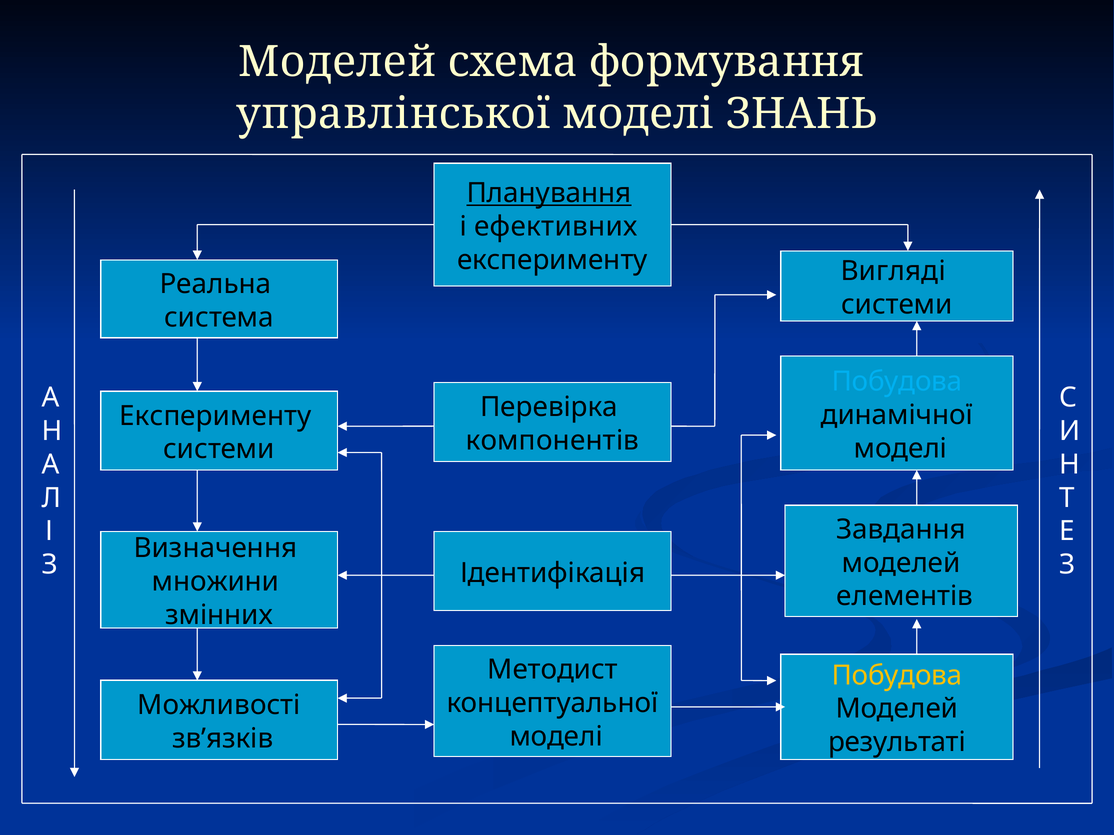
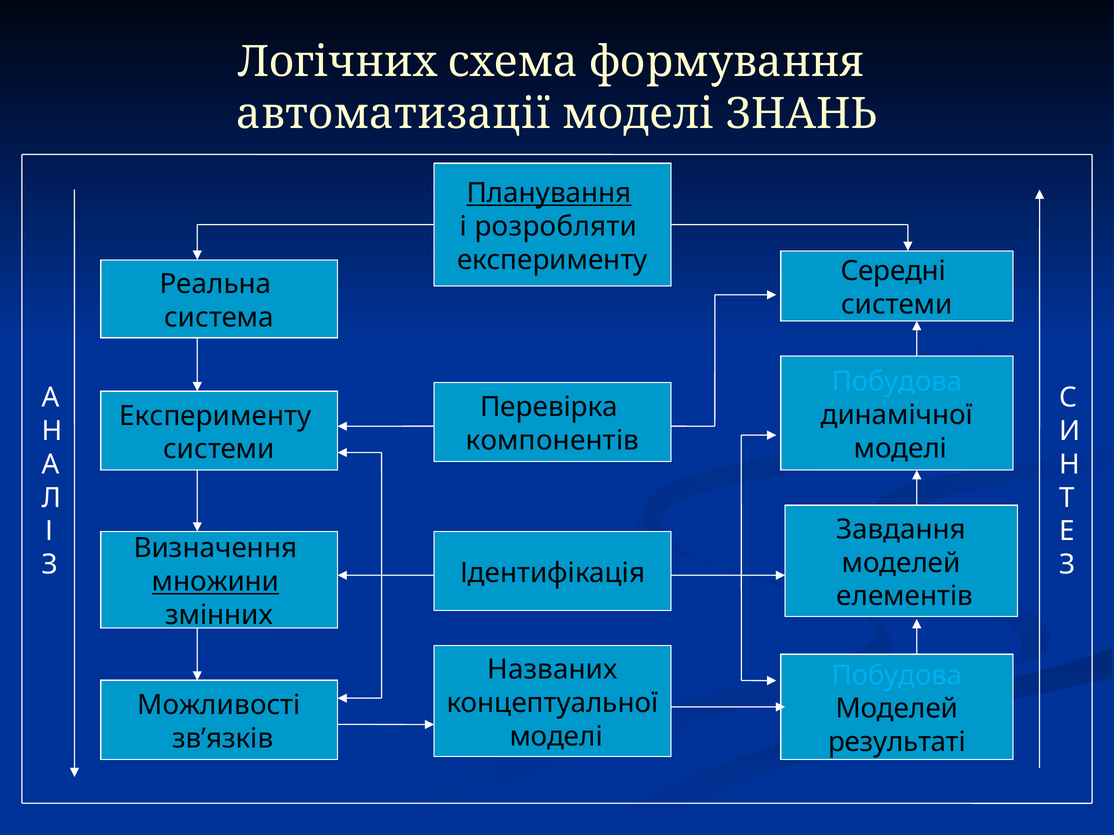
Моделей at (337, 62): Моделей -> Логічних
управлінської: управлінської -> автоматизації
ефективних: ефективних -> розробляти
Вигляді: Вигляді -> Середні
множини underline: none -> present
Методист: Методист -> Названих
Побудова at (897, 676) colour: yellow -> light blue
